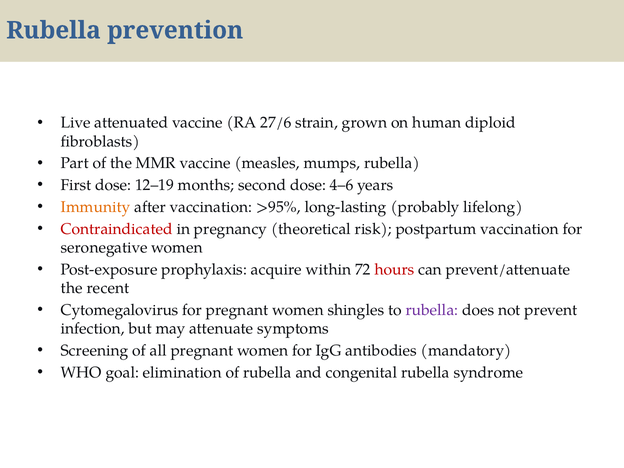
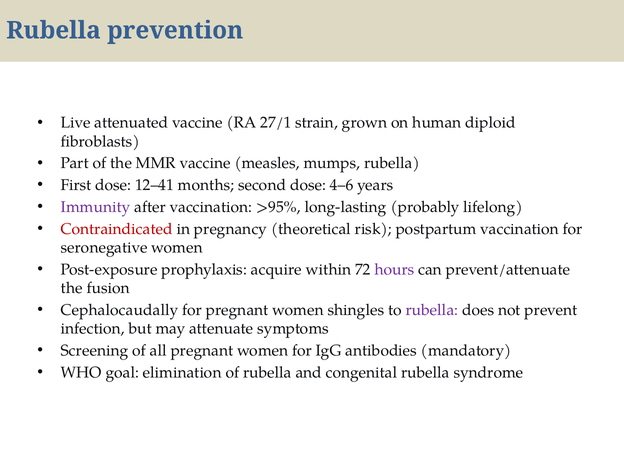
27/6: 27/6 -> 27/1
12–19: 12–19 -> 12–41
Immunity colour: orange -> purple
hours colour: red -> purple
recent: recent -> fusion
Cytomegalovirus: Cytomegalovirus -> Cephalocaudally
